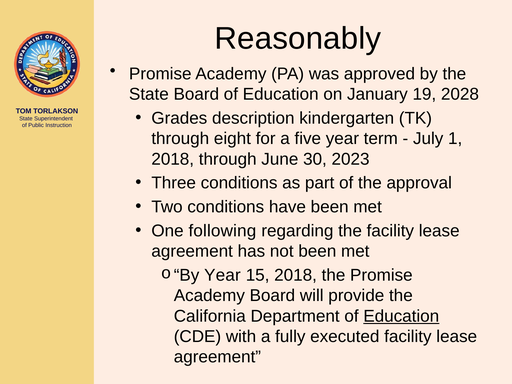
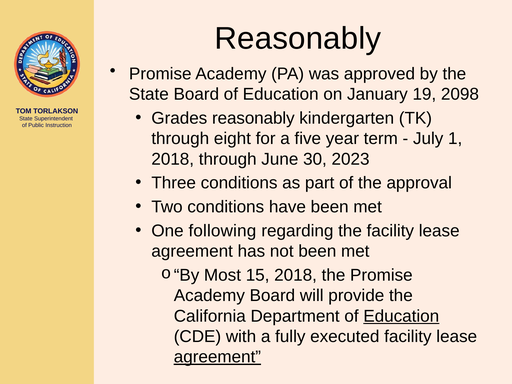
2028: 2028 -> 2098
Grades description: description -> reasonably
Year at (222, 275): Year -> Most
agreement at (217, 357) underline: none -> present
